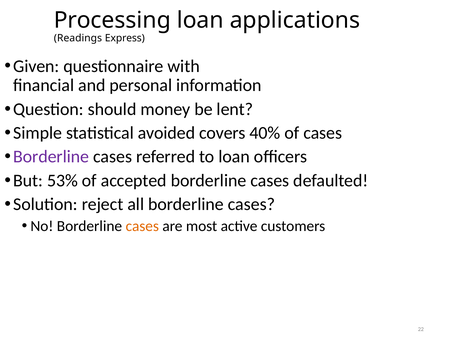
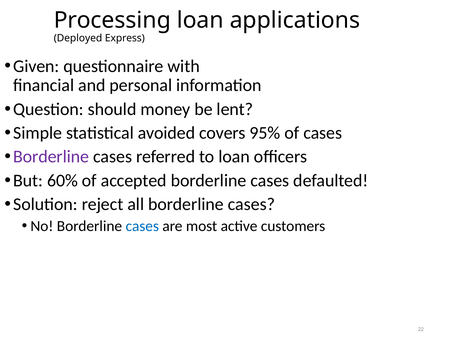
Readings: Readings -> Deployed
40%: 40% -> 95%
53%: 53% -> 60%
cases at (142, 226) colour: orange -> blue
